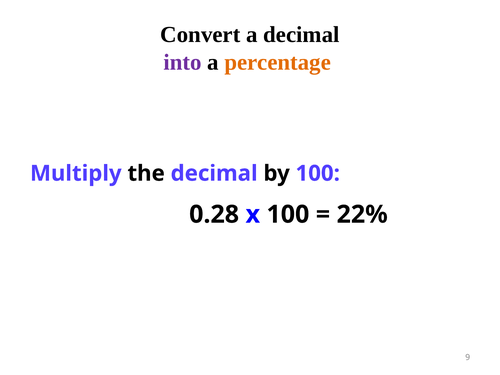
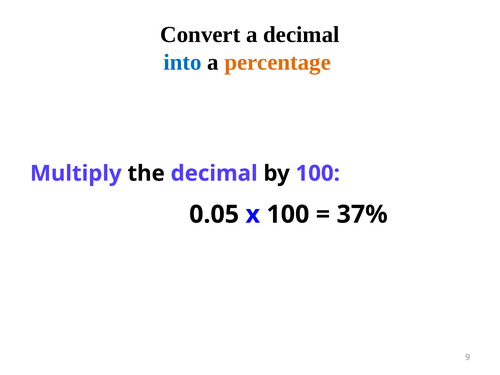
into colour: purple -> blue
0.28: 0.28 -> 0.05
22%: 22% -> 37%
